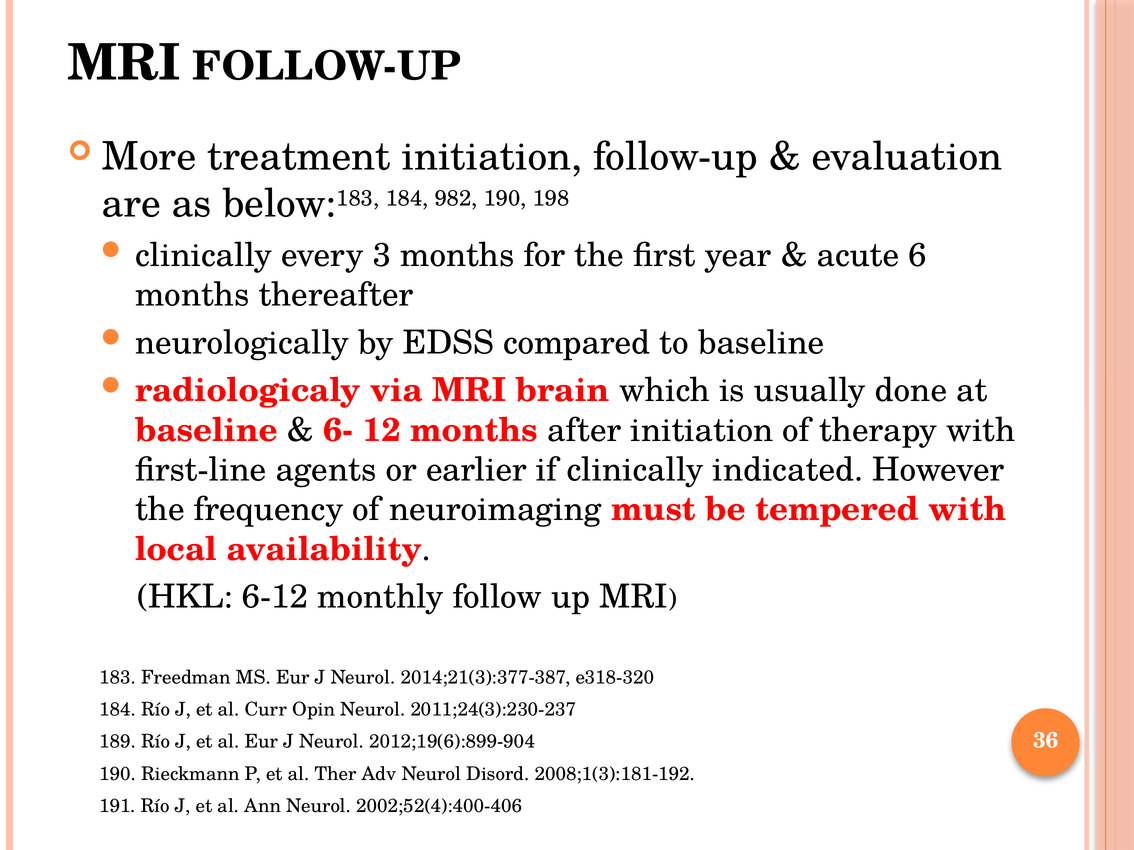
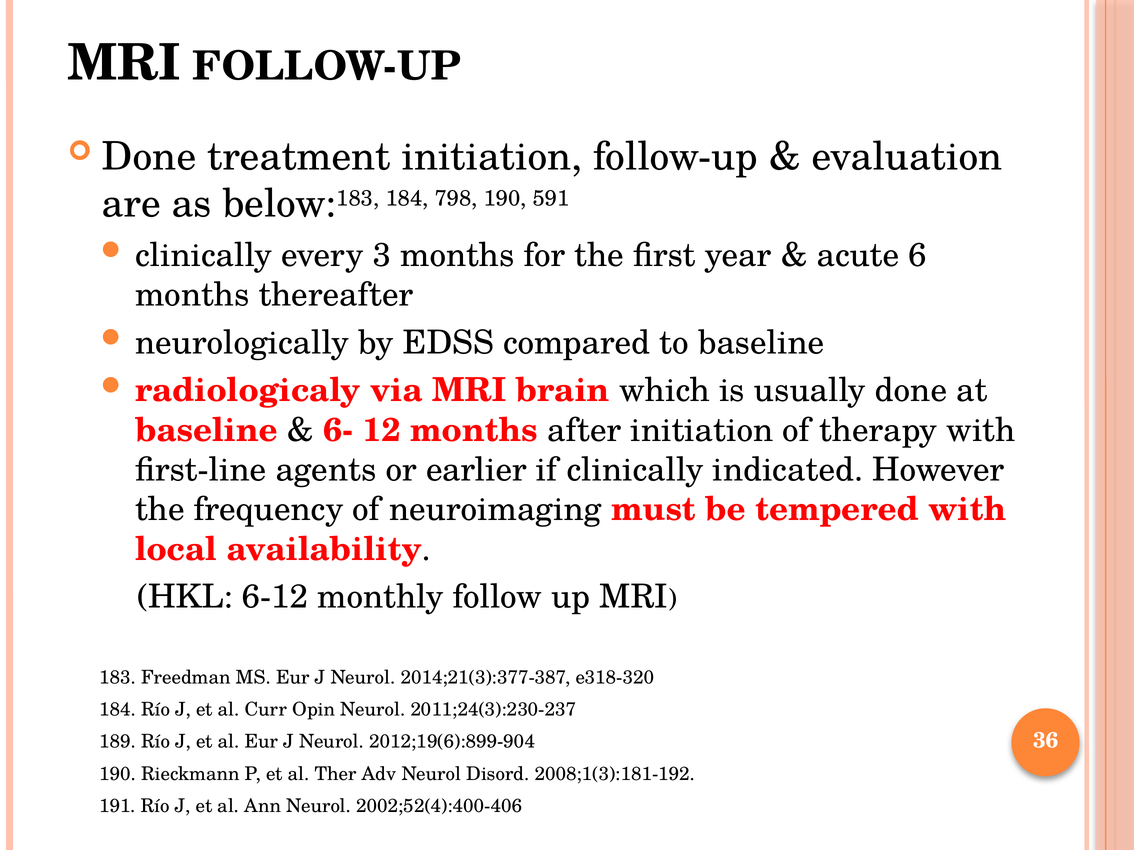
More at (149, 157): More -> Done
982: 982 -> 798
198: 198 -> 591
